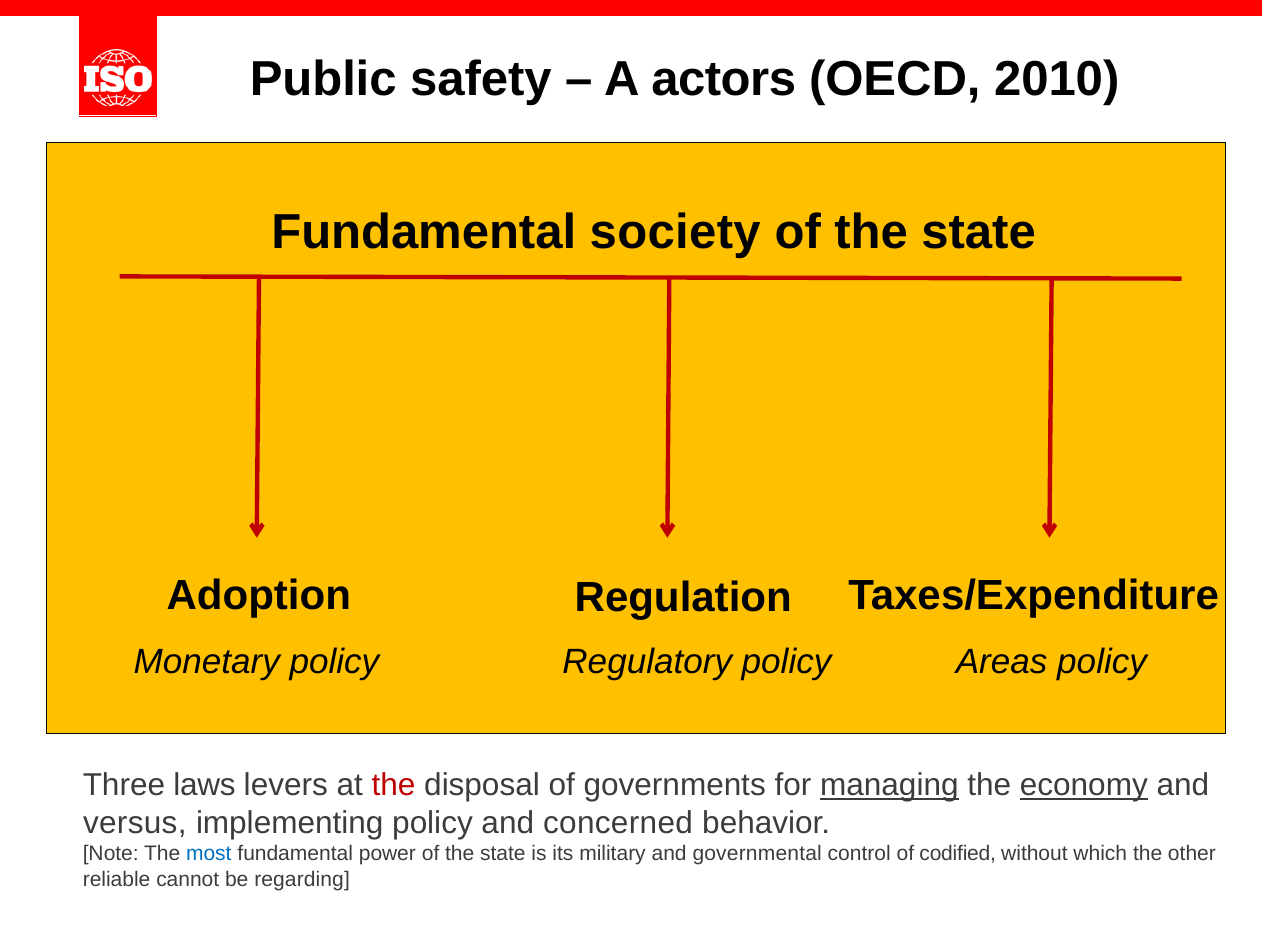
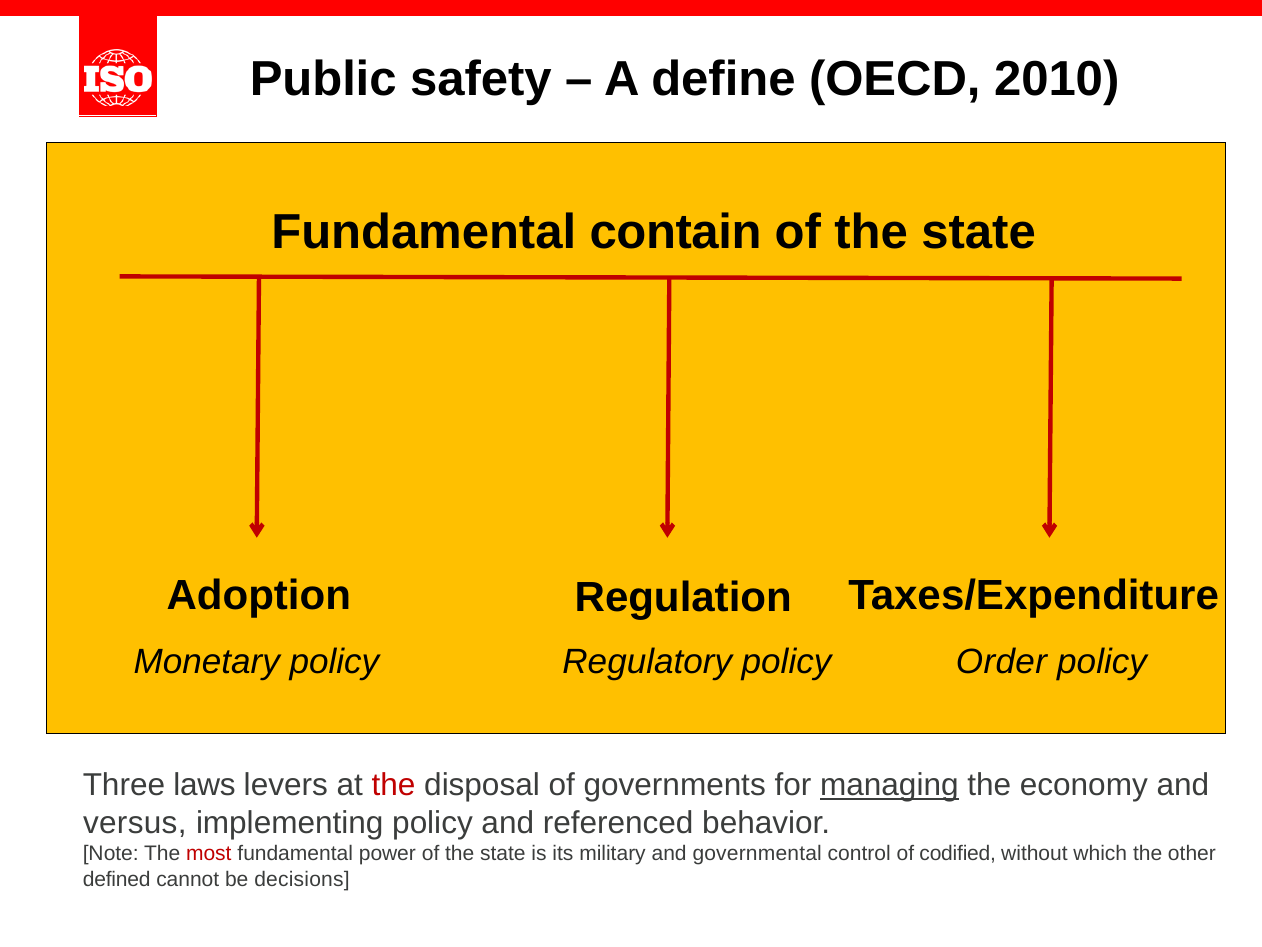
actors: actors -> define
society: society -> contain
Areas: Areas -> Order
economy underline: present -> none
concerned: concerned -> referenced
most colour: blue -> red
reliable: reliable -> defined
regarding: regarding -> decisions
